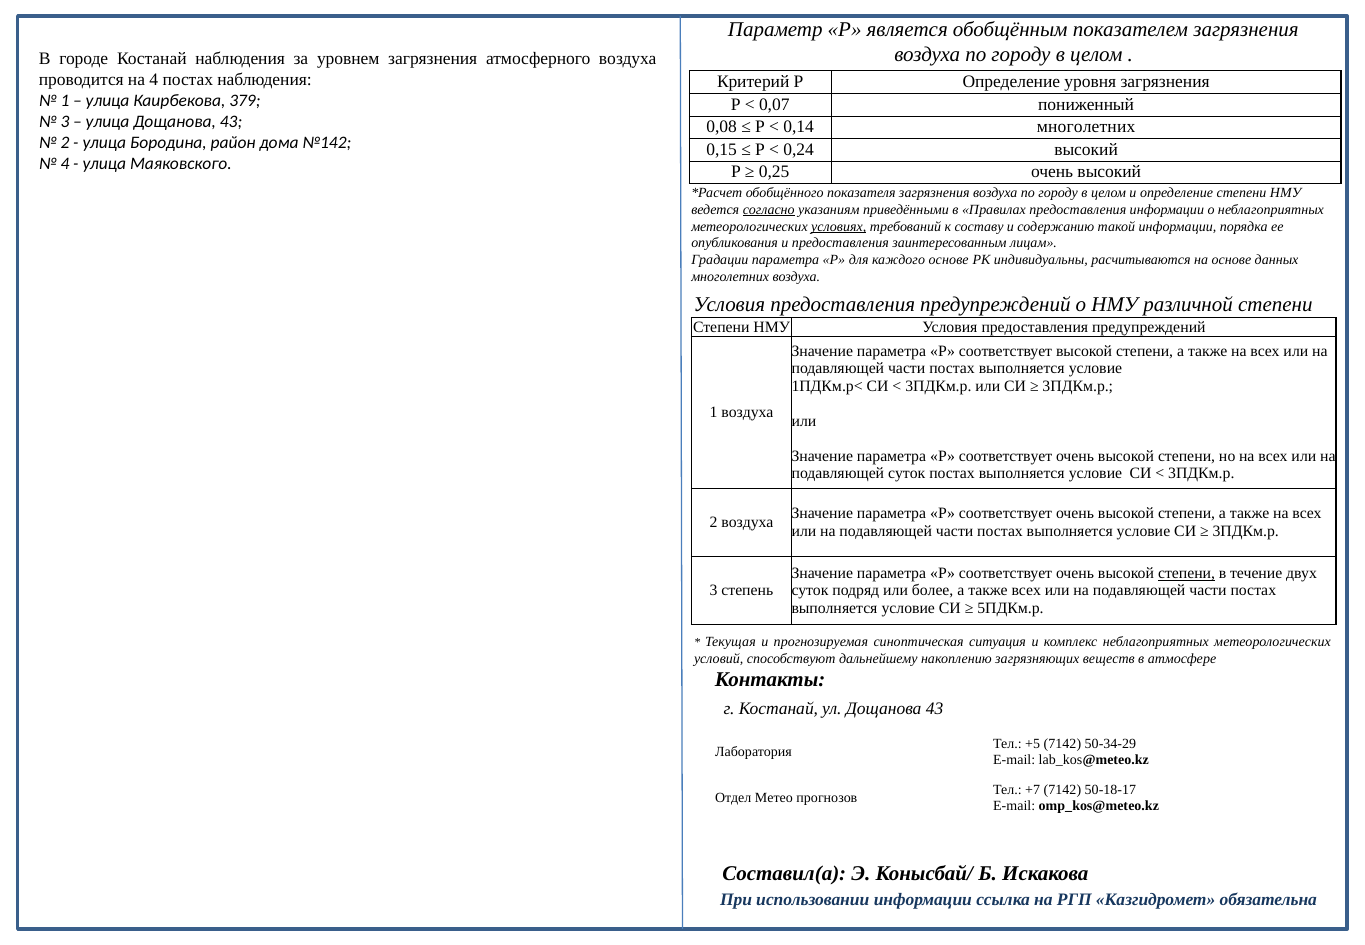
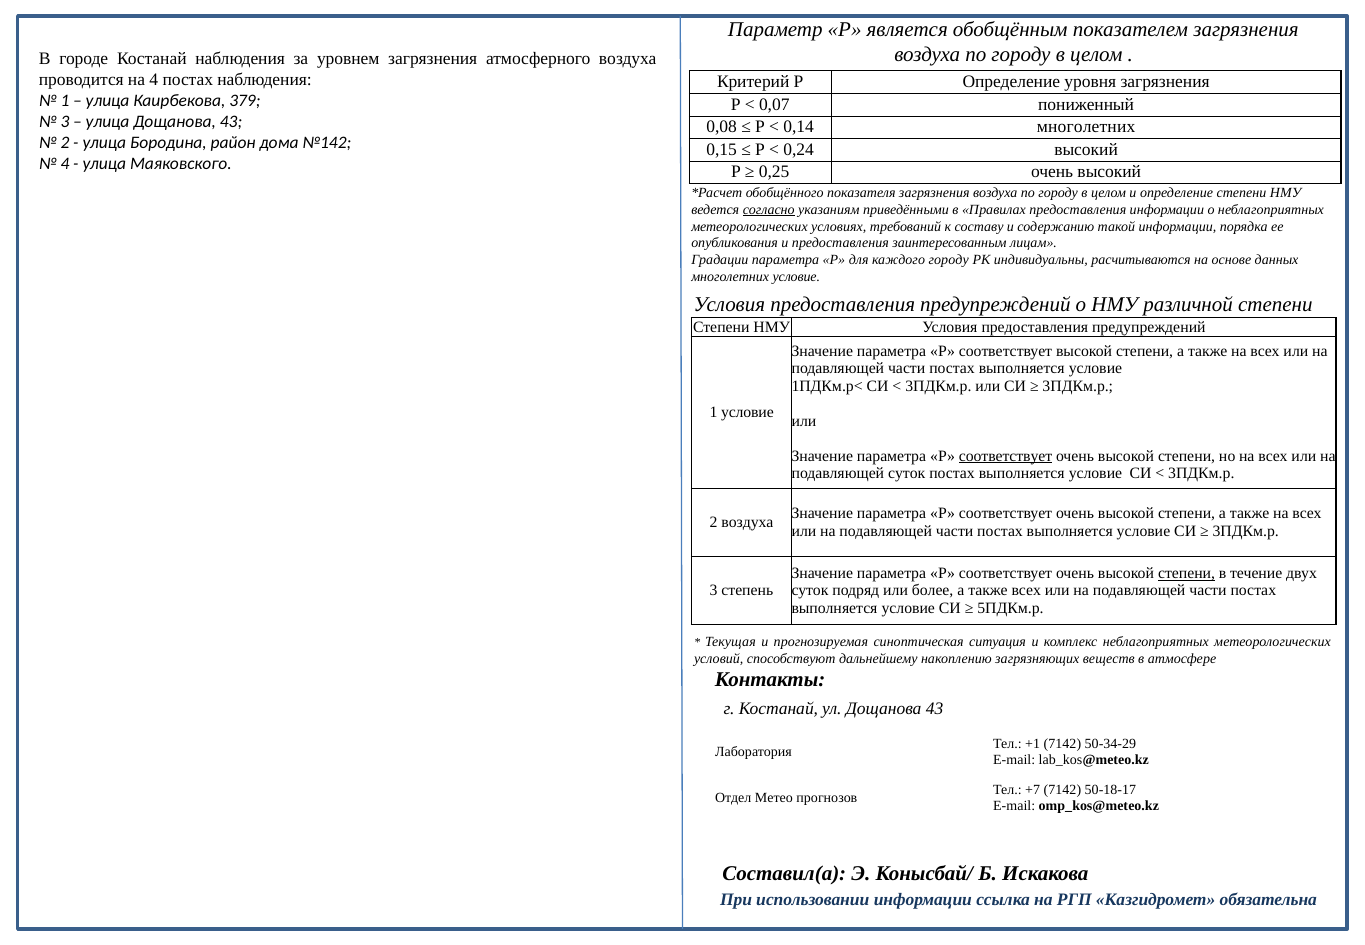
условиях underline: present -> none
каждого основе: основе -> городу
многолетних воздуха: воздуха -> условие
1 воздуха: воздуха -> условие
соответствует at (1006, 456) underline: none -> present
+5: +5 -> +1
